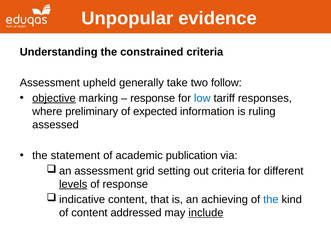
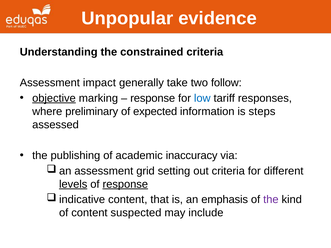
upheld: upheld -> impact
ruling: ruling -> steps
statement: statement -> publishing
publication: publication -> inaccuracy
response at (125, 184) underline: none -> present
achieving: achieving -> emphasis
the at (271, 200) colour: blue -> purple
addressed: addressed -> suspected
include underline: present -> none
